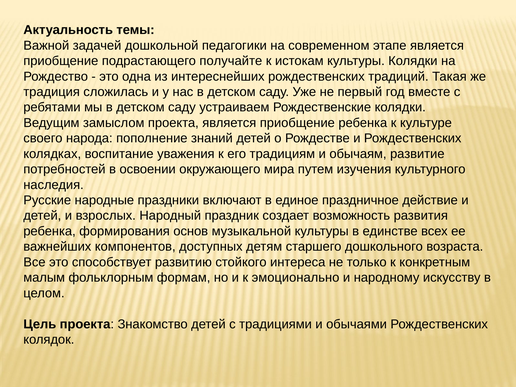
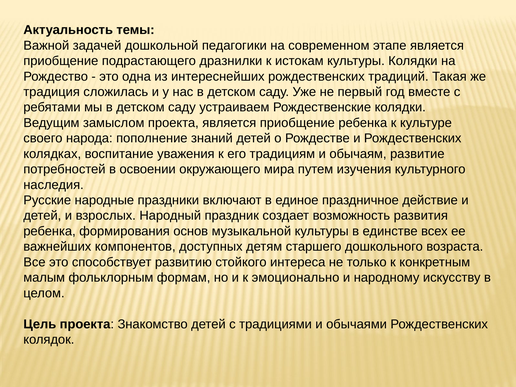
получайте: получайте -> дразнилки
